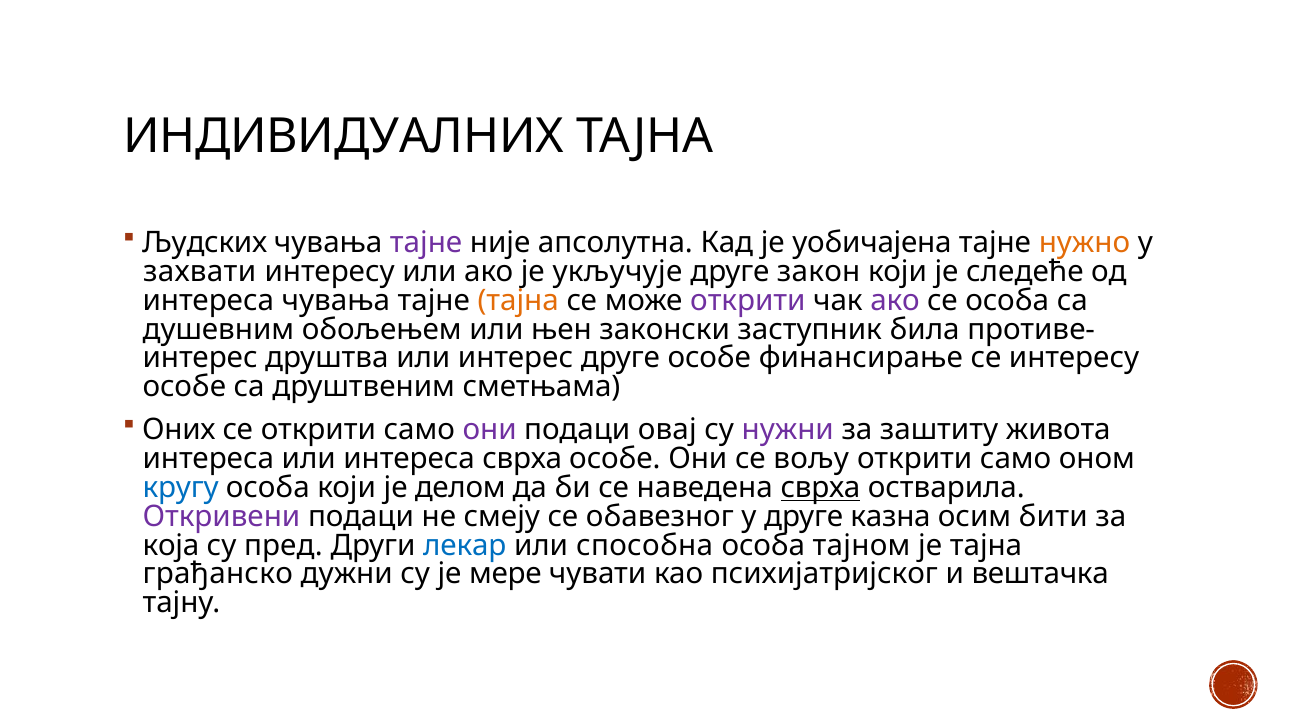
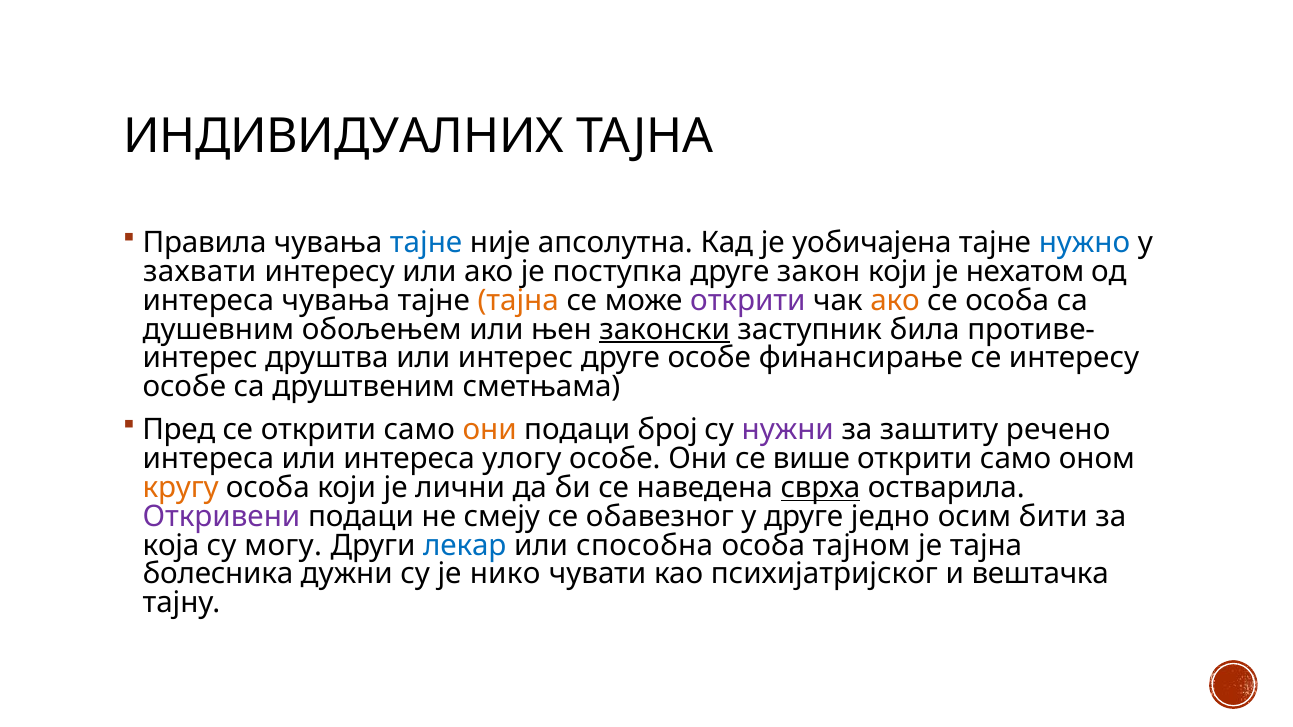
Људских: Људских -> Правила
тајне at (426, 243) colour: purple -> blue
нужно colour: orange -> blue
укључује: укључује -> поступка
следеће: следеће -> нехатом
ако at (895, 301) colour: purple -> orange
законски underline: none -> present
Оних: Оних -> Пред
они at (490, 430) colour: purple -> orange
овај: овај -> број
живота: живота -> речено
интереса сврха: сврха -> улогу
вољу: вољу -> више
кругу colour: blue -> orange
делом: делом -> лични
казна: казна -> једно
пред: пред -> могу
грађанско: грађанско -> болесника
мере: мере -> нико
